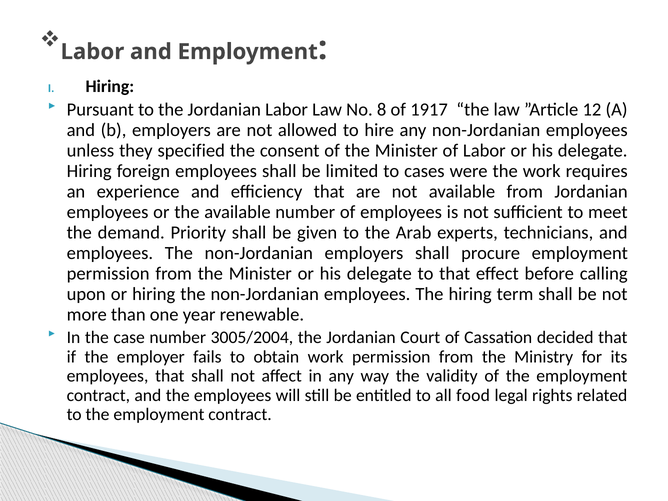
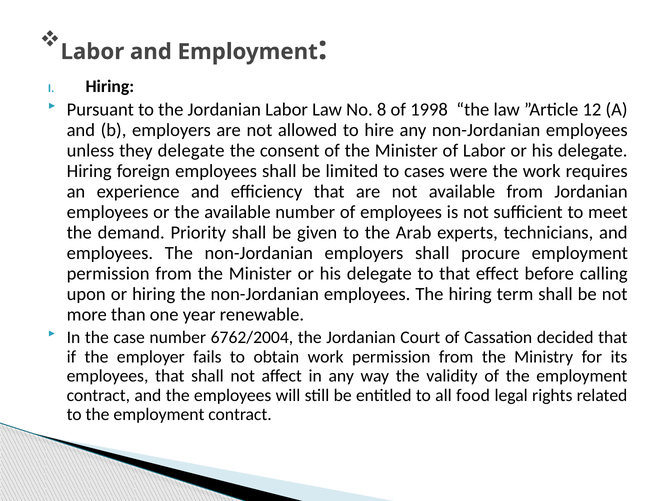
1917: 1917 -> 1998
they specified: specified -> delegate
3005/2004: 3005/2004 -> 6762/2004
